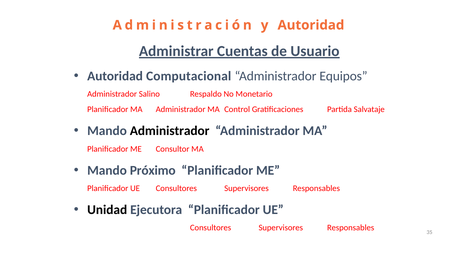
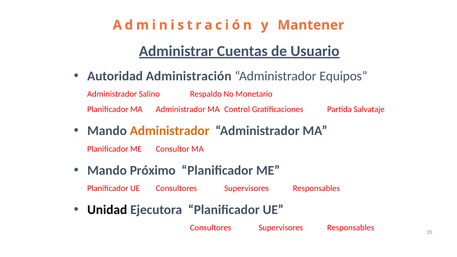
y Autoridad: Autoridad -> Mantener
Autoridad Computacional: Computacional -> Administración
Administrador at (170, 131) colour: black -> orange
